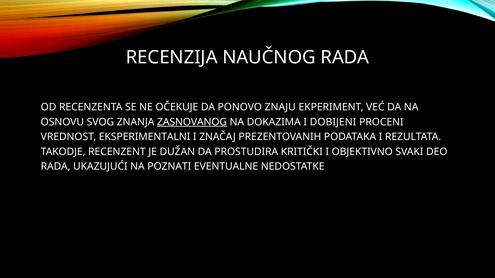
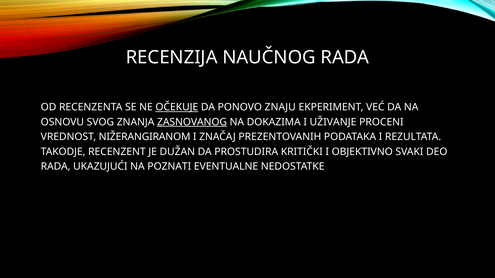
OČEKUJE underline: none -> present
DOBIJENI: DOBIJENI -> UŽIVANJE
EKSPERIMENTALNI: EKSPERIMENTALNI -> NIŽERANGIRANOM
